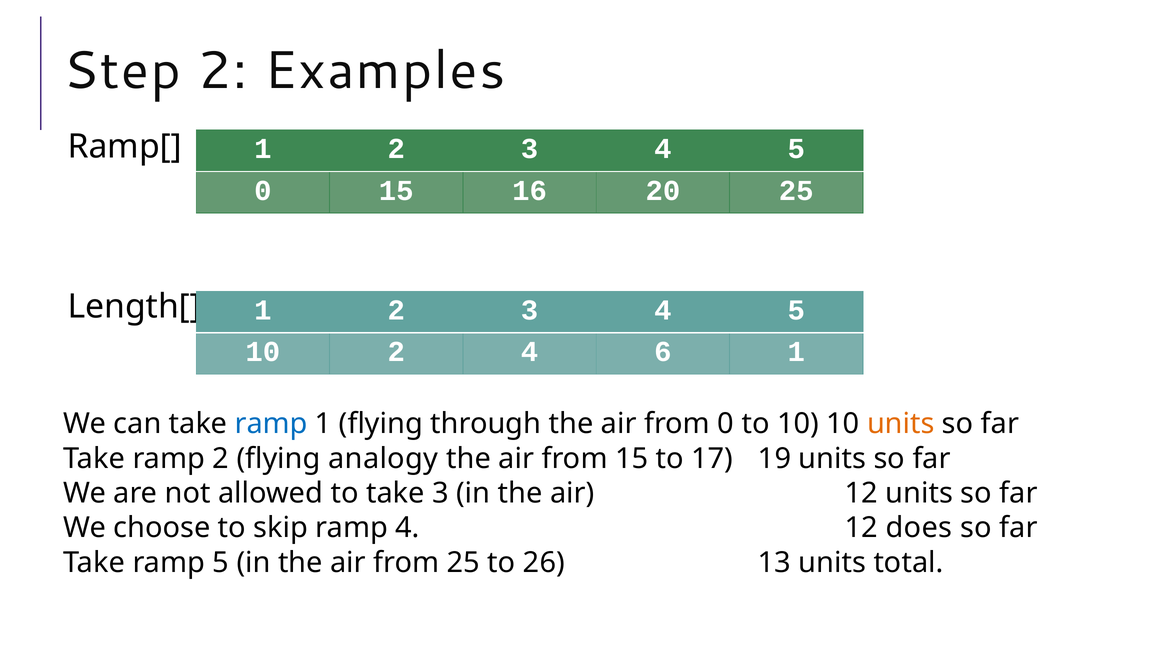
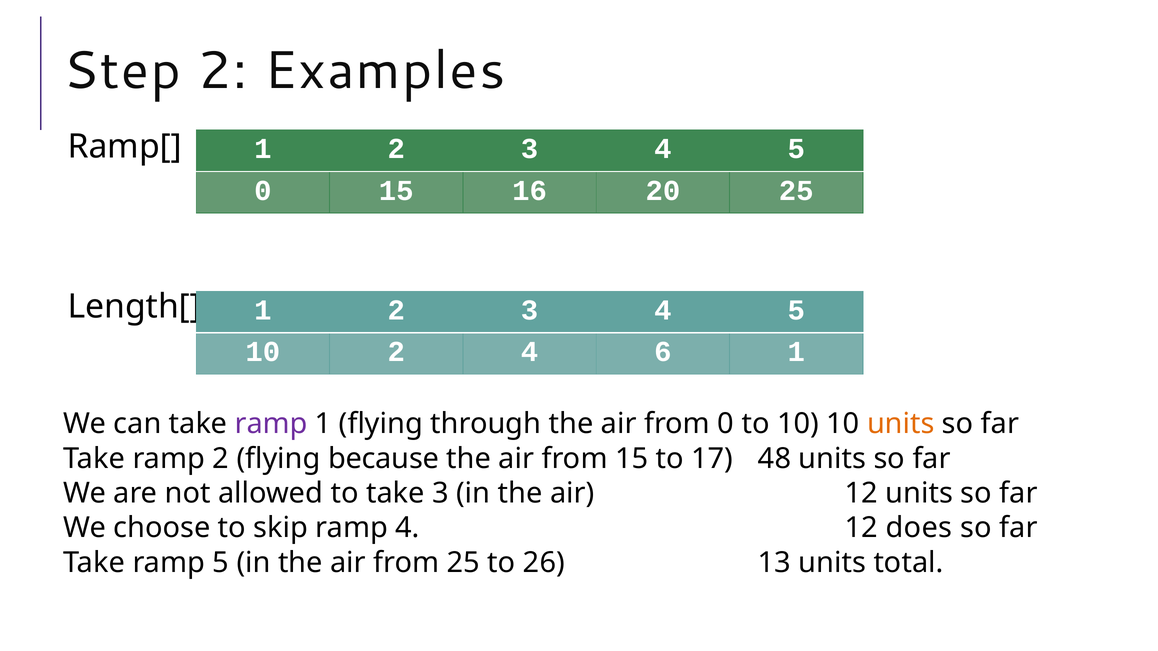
ramp at (271, 424) colour: blue -> purple
analogy: analogy -> because
19: 19 -> 48
